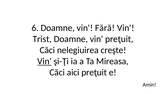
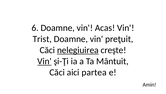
Fără: Fără -> Acas
nelegiuirea underline: none -> present
Mireasa: Mireasa -> Mântuit
aici preţuit: preţuit -> partea
